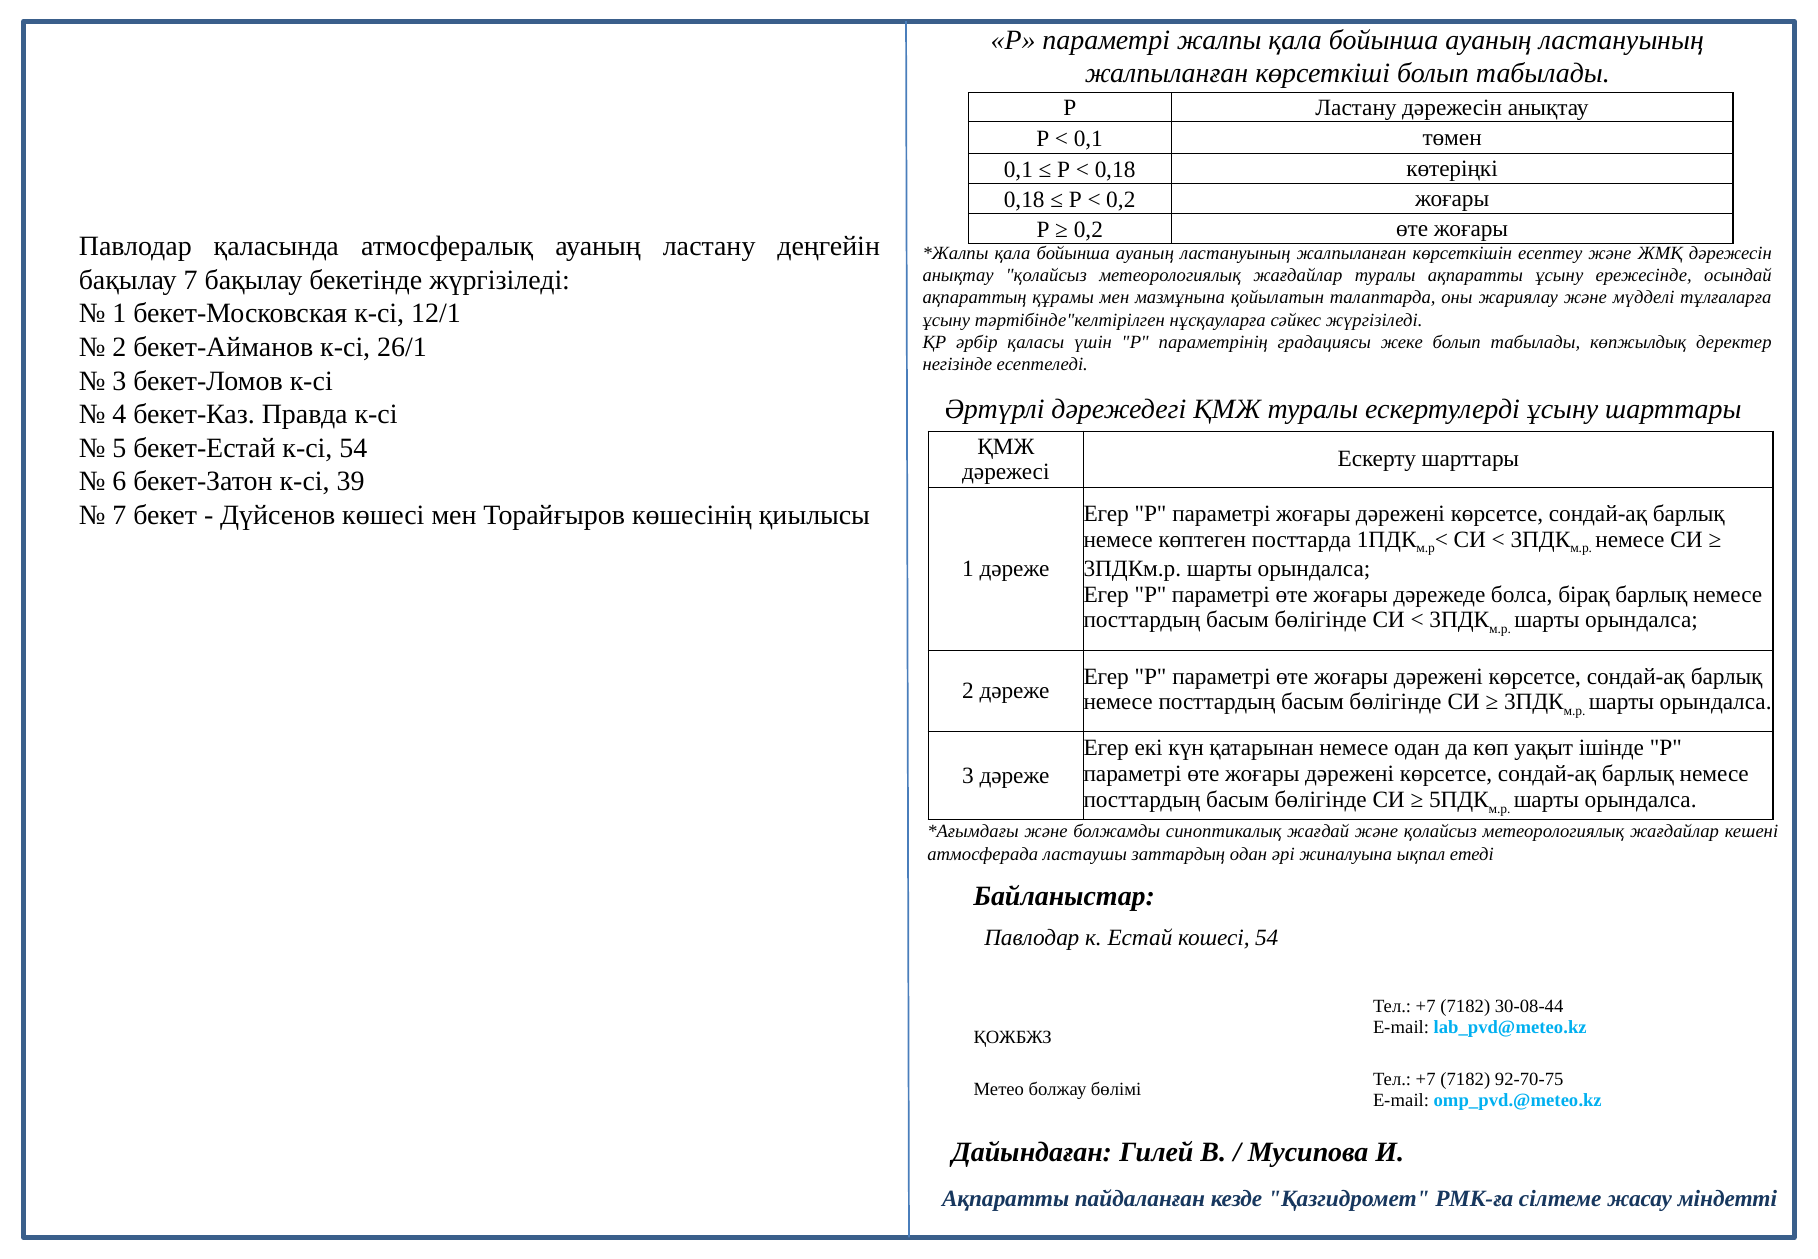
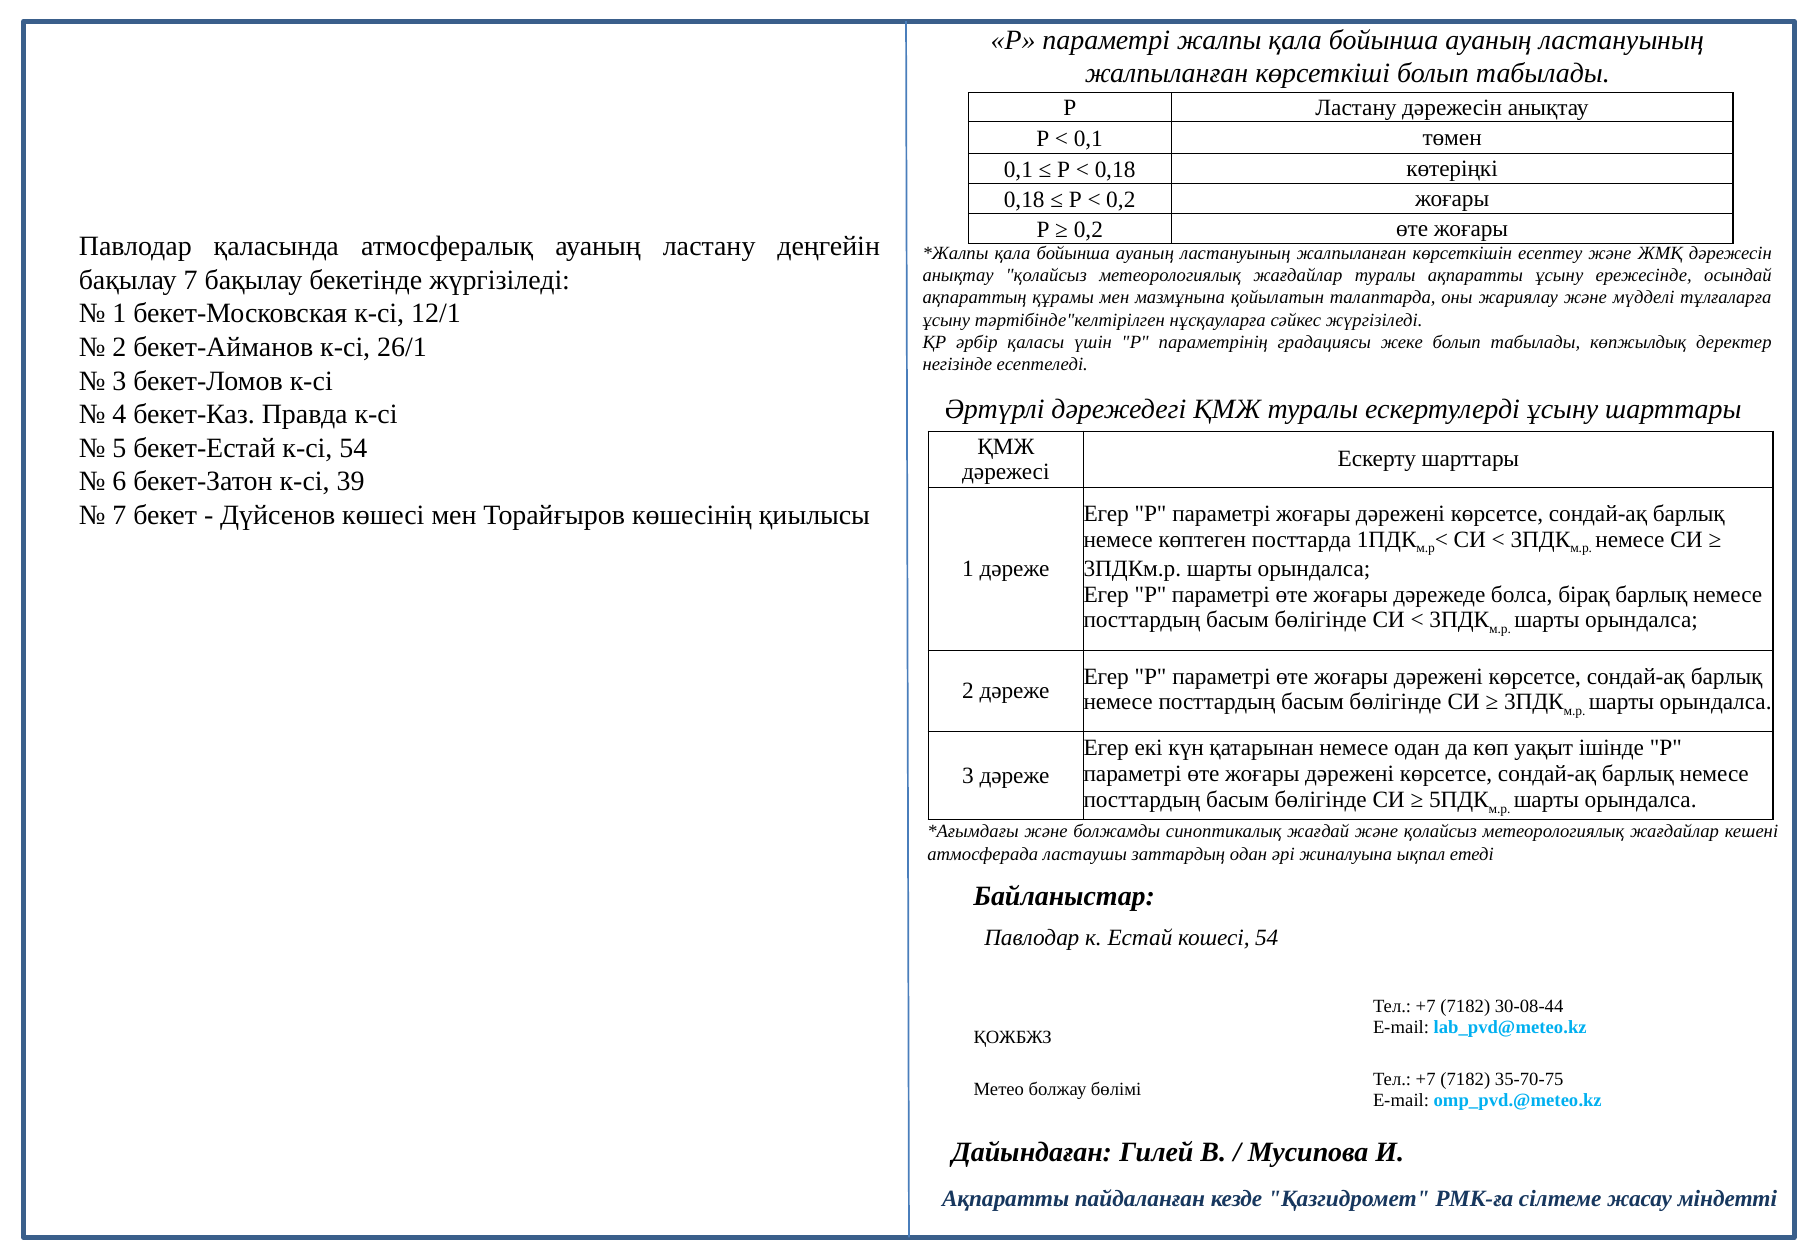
92-70-75: 92-70-75 -> 35-70-75
